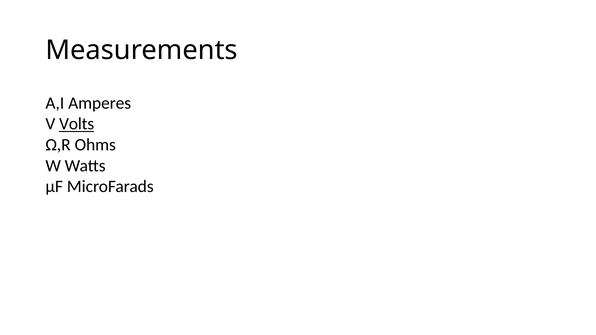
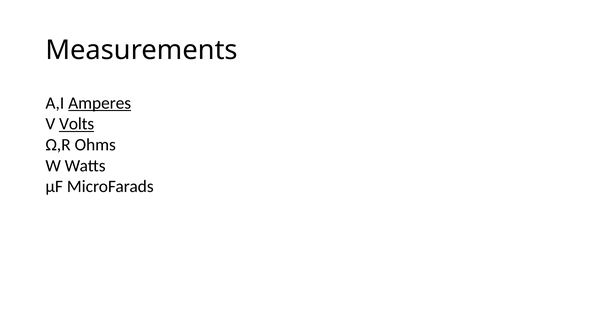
Amperes underline: none -> present
